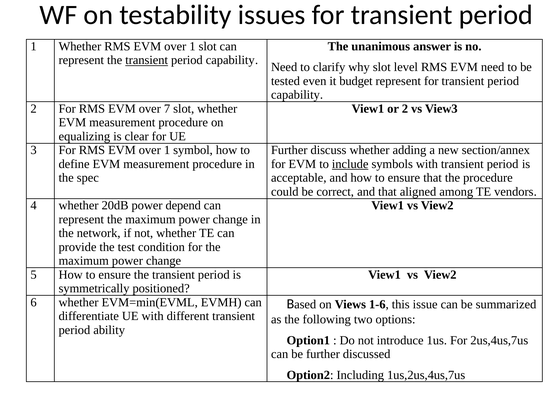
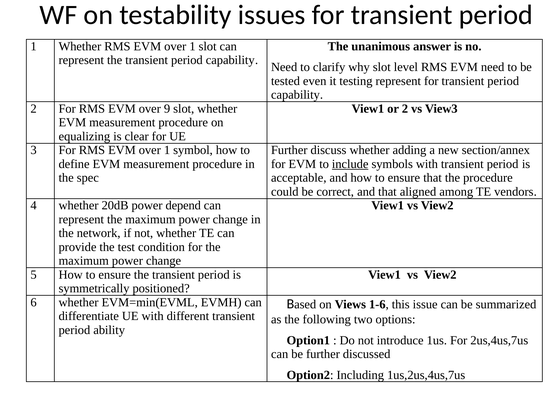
transient at (147, 60) underline: present -> none
budget: budget -> testing
7: 7 -> 9
